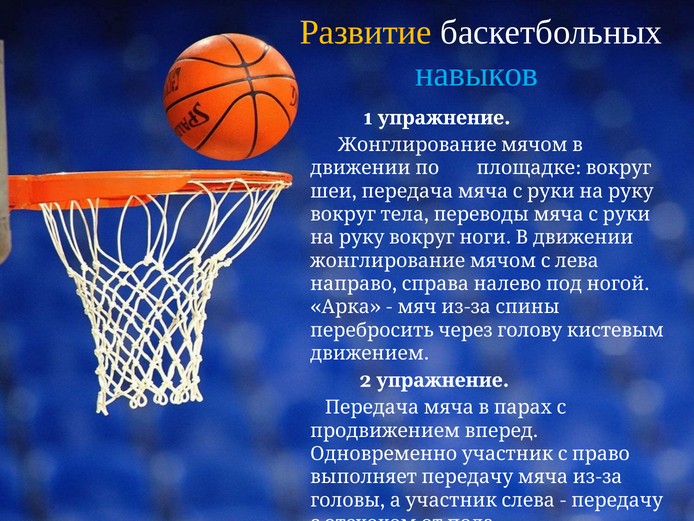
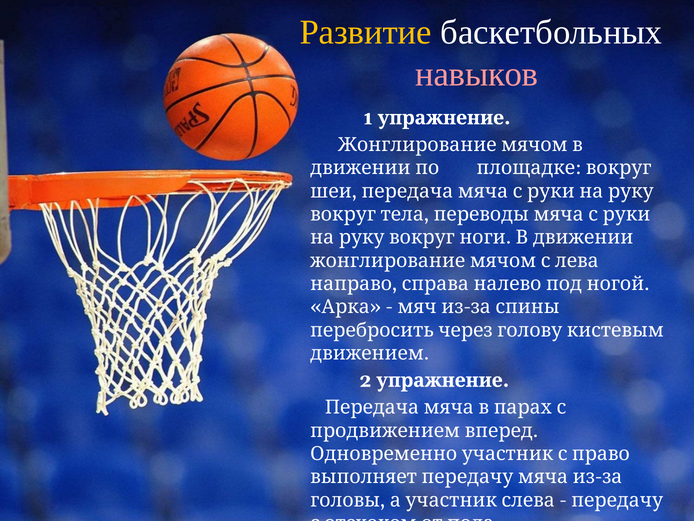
навыков colour: light blue -> pink
